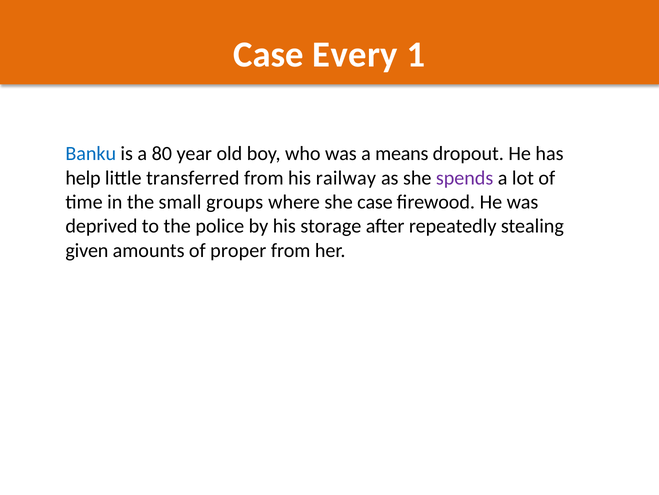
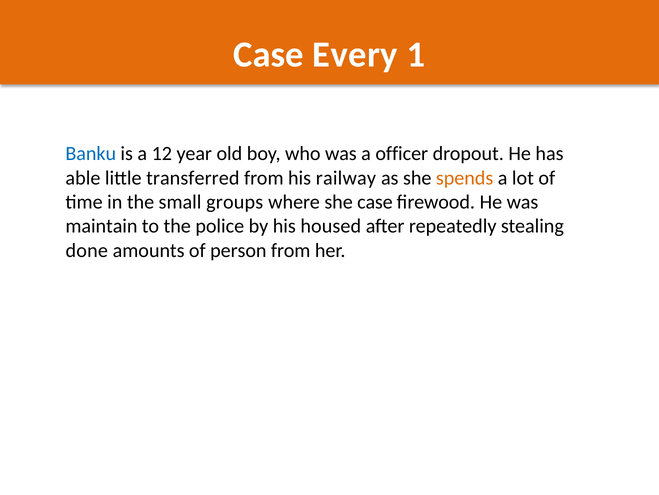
80: 80 -> 12
means: means -> officer
help: help -> able
spends colour: purple -> orange
deprived: deprived -> maintain
storage: storage -> housed
given: given -> done
proper: proper -> person
